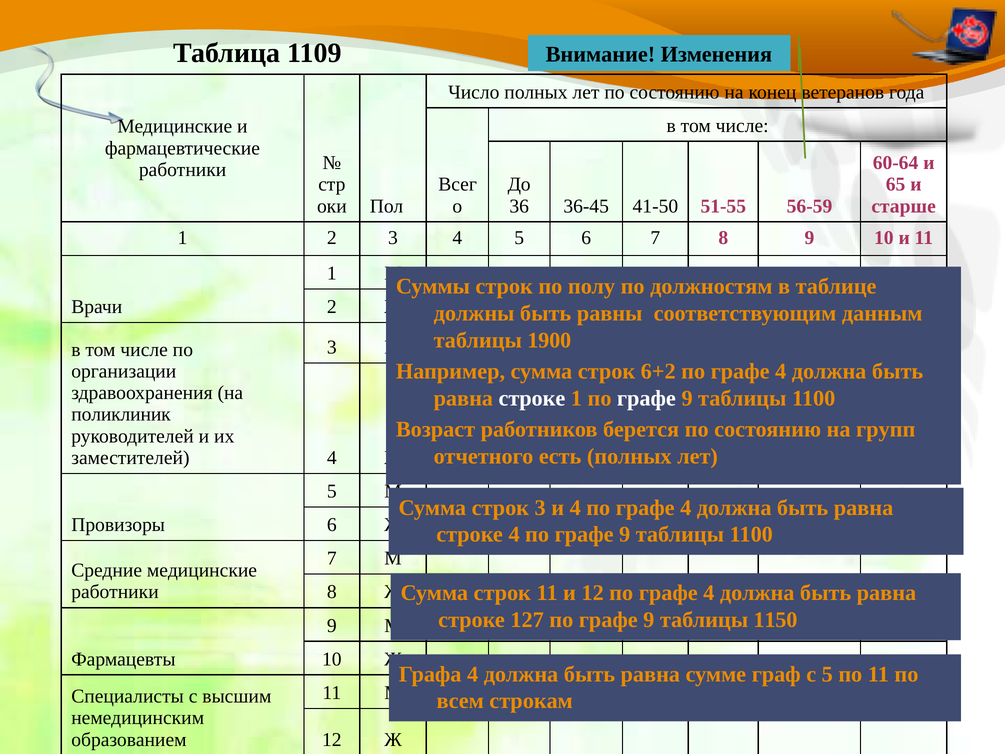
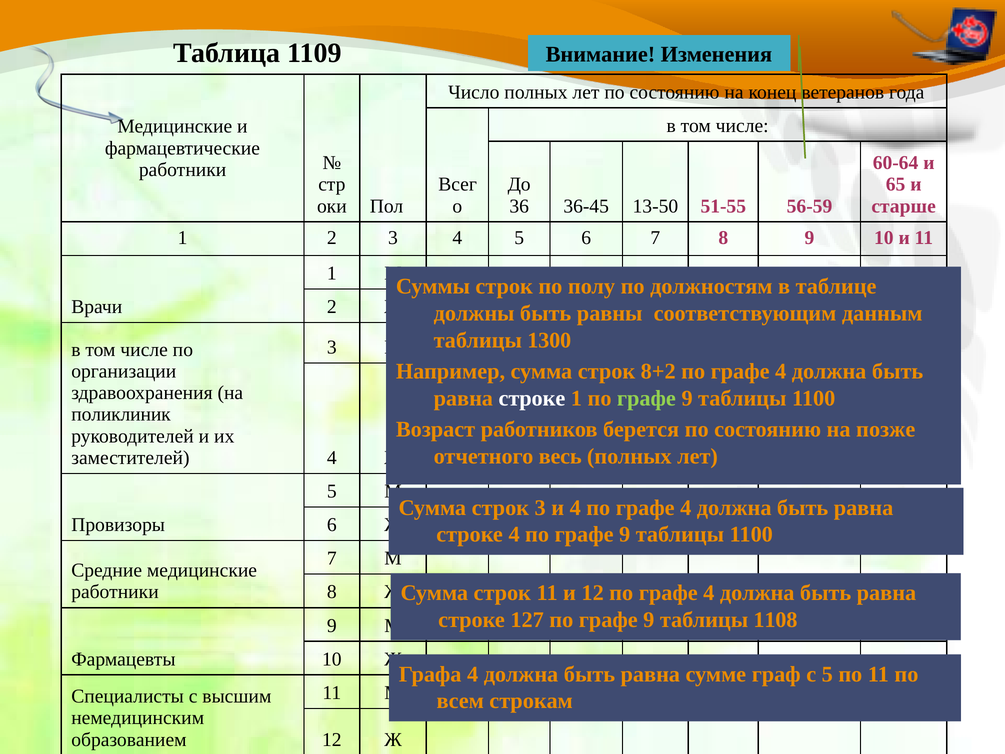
41-50: 41-50 -> 13-50
1900: 1900 -> 1300
6+2: 6+2 -> 8+2
графе at (646, 398) colour: white -> light green
групп: групп -> позже
есть: есть -> весь
1150: 1150 -> 1108
